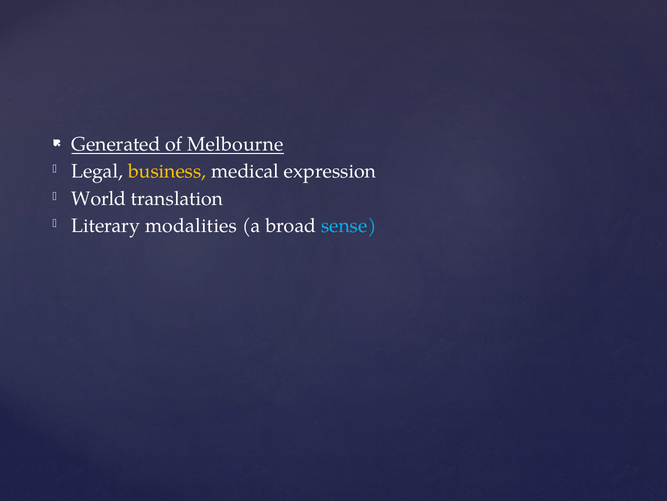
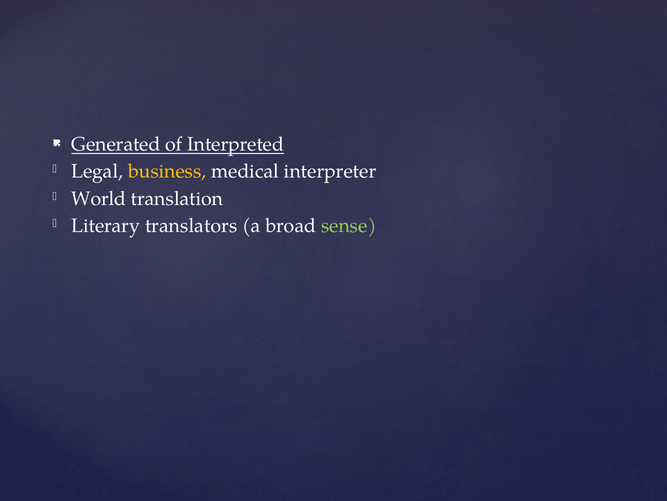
Melbourne: Melbourne -> Interpreted
expression: expression -> interpreter
modalities: modalities -> translators
sense colour: light blue -> light green
